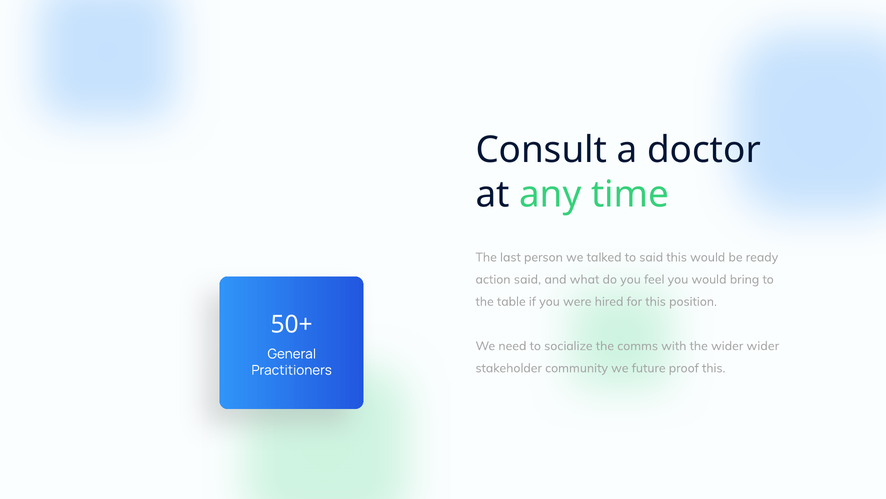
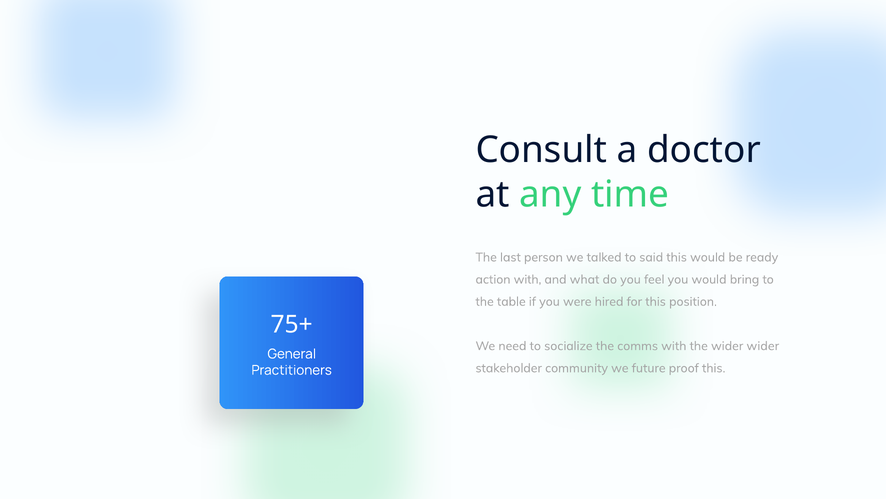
action said: said -> with
50+: 50+ -> 75+
